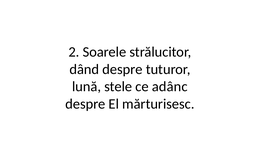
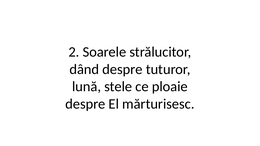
adânc: adânc -> ploaie
